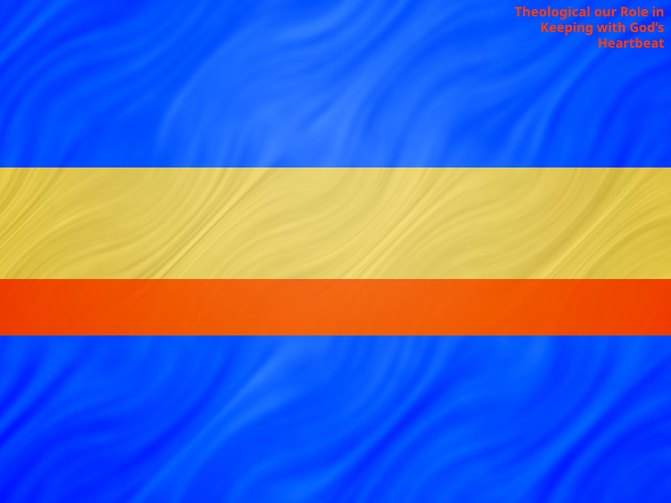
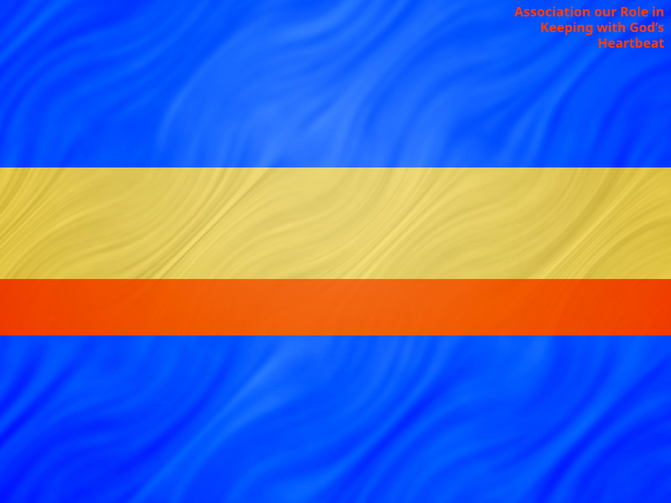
Theological: Theological -> Association
